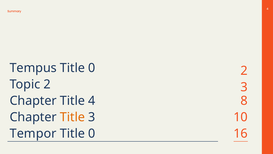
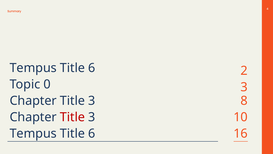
0 at (92, 68): 0 -> 6
Topic 2: 2 -> 0
4 at (92, 100): 4 -> 3
Title at (72, 117) colour: orange -> red
Tempor at (33, 133): Tempor -> Tempus
0 at (92, 133): 0 -> 6
